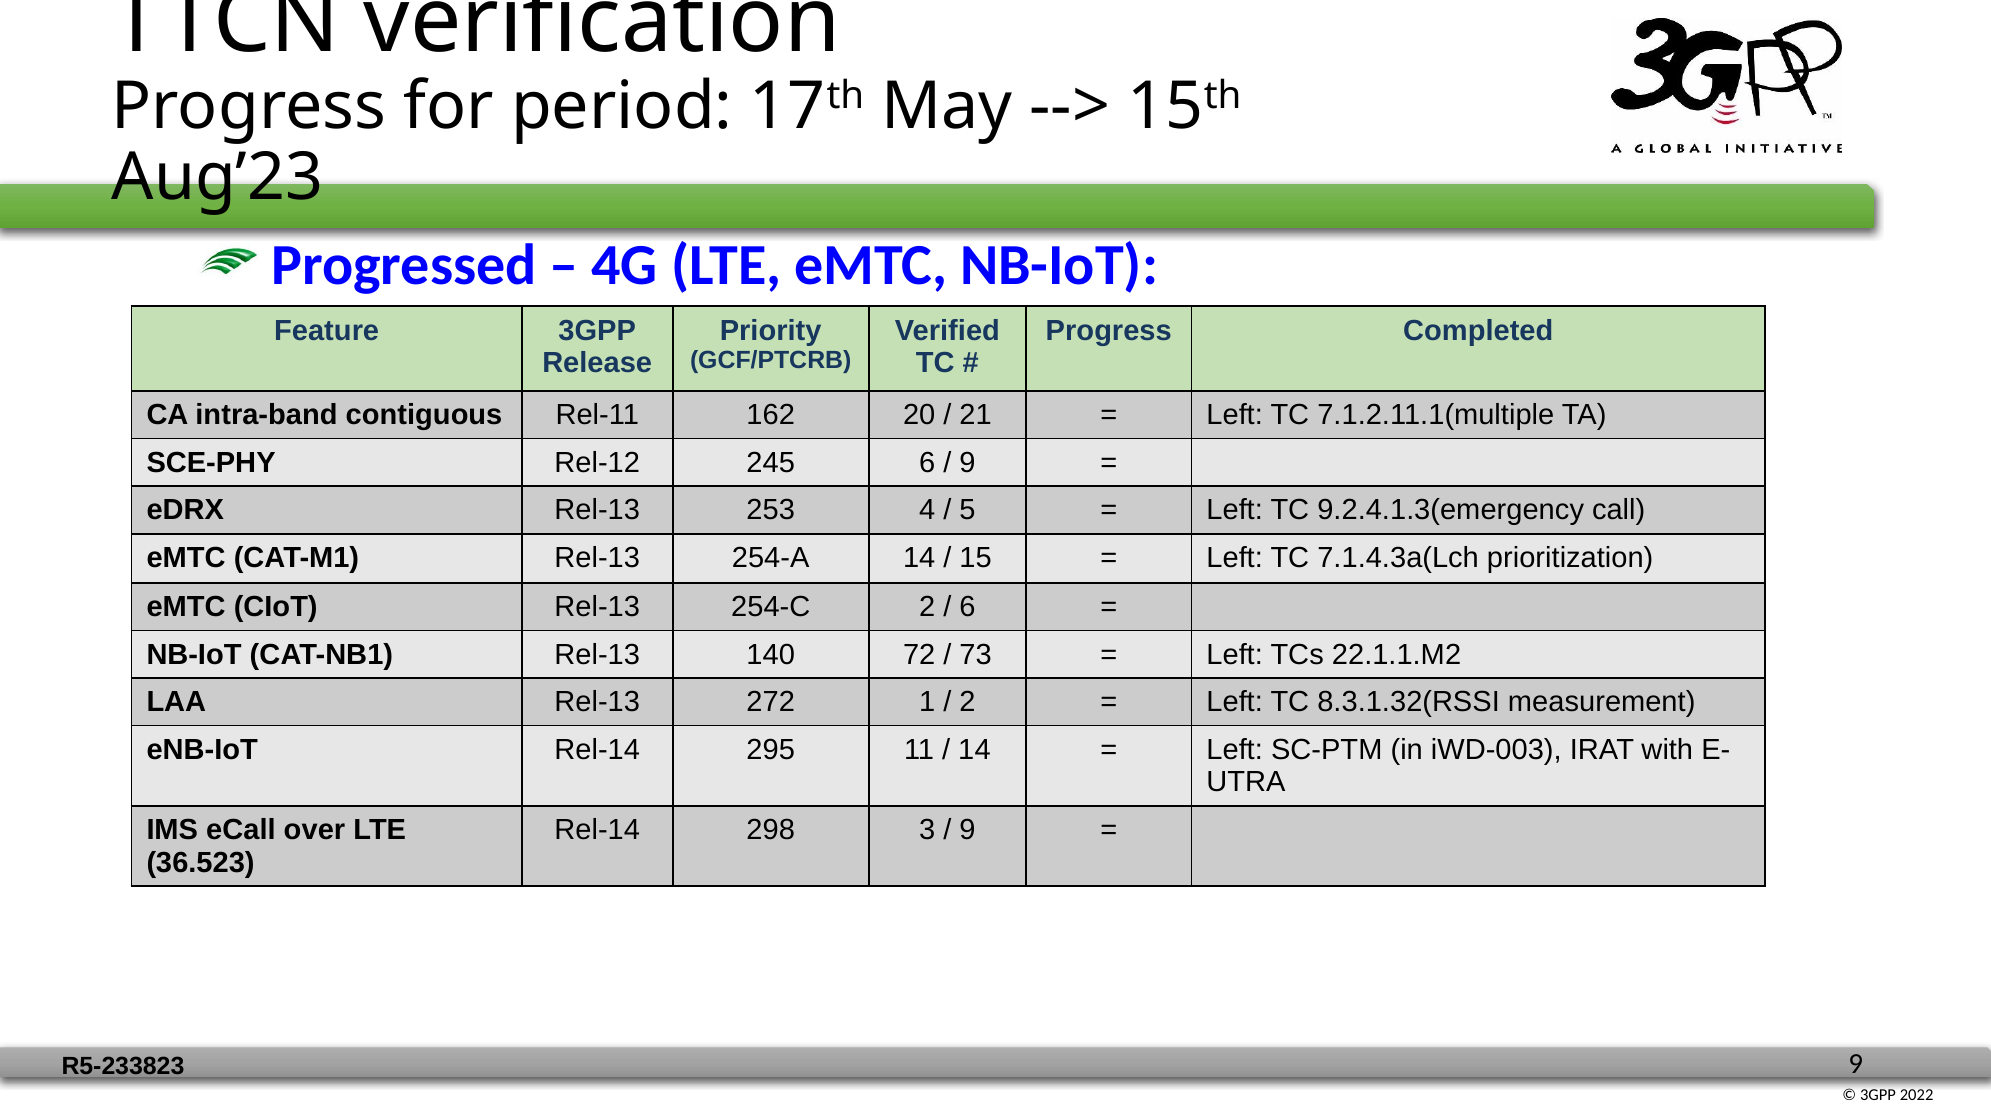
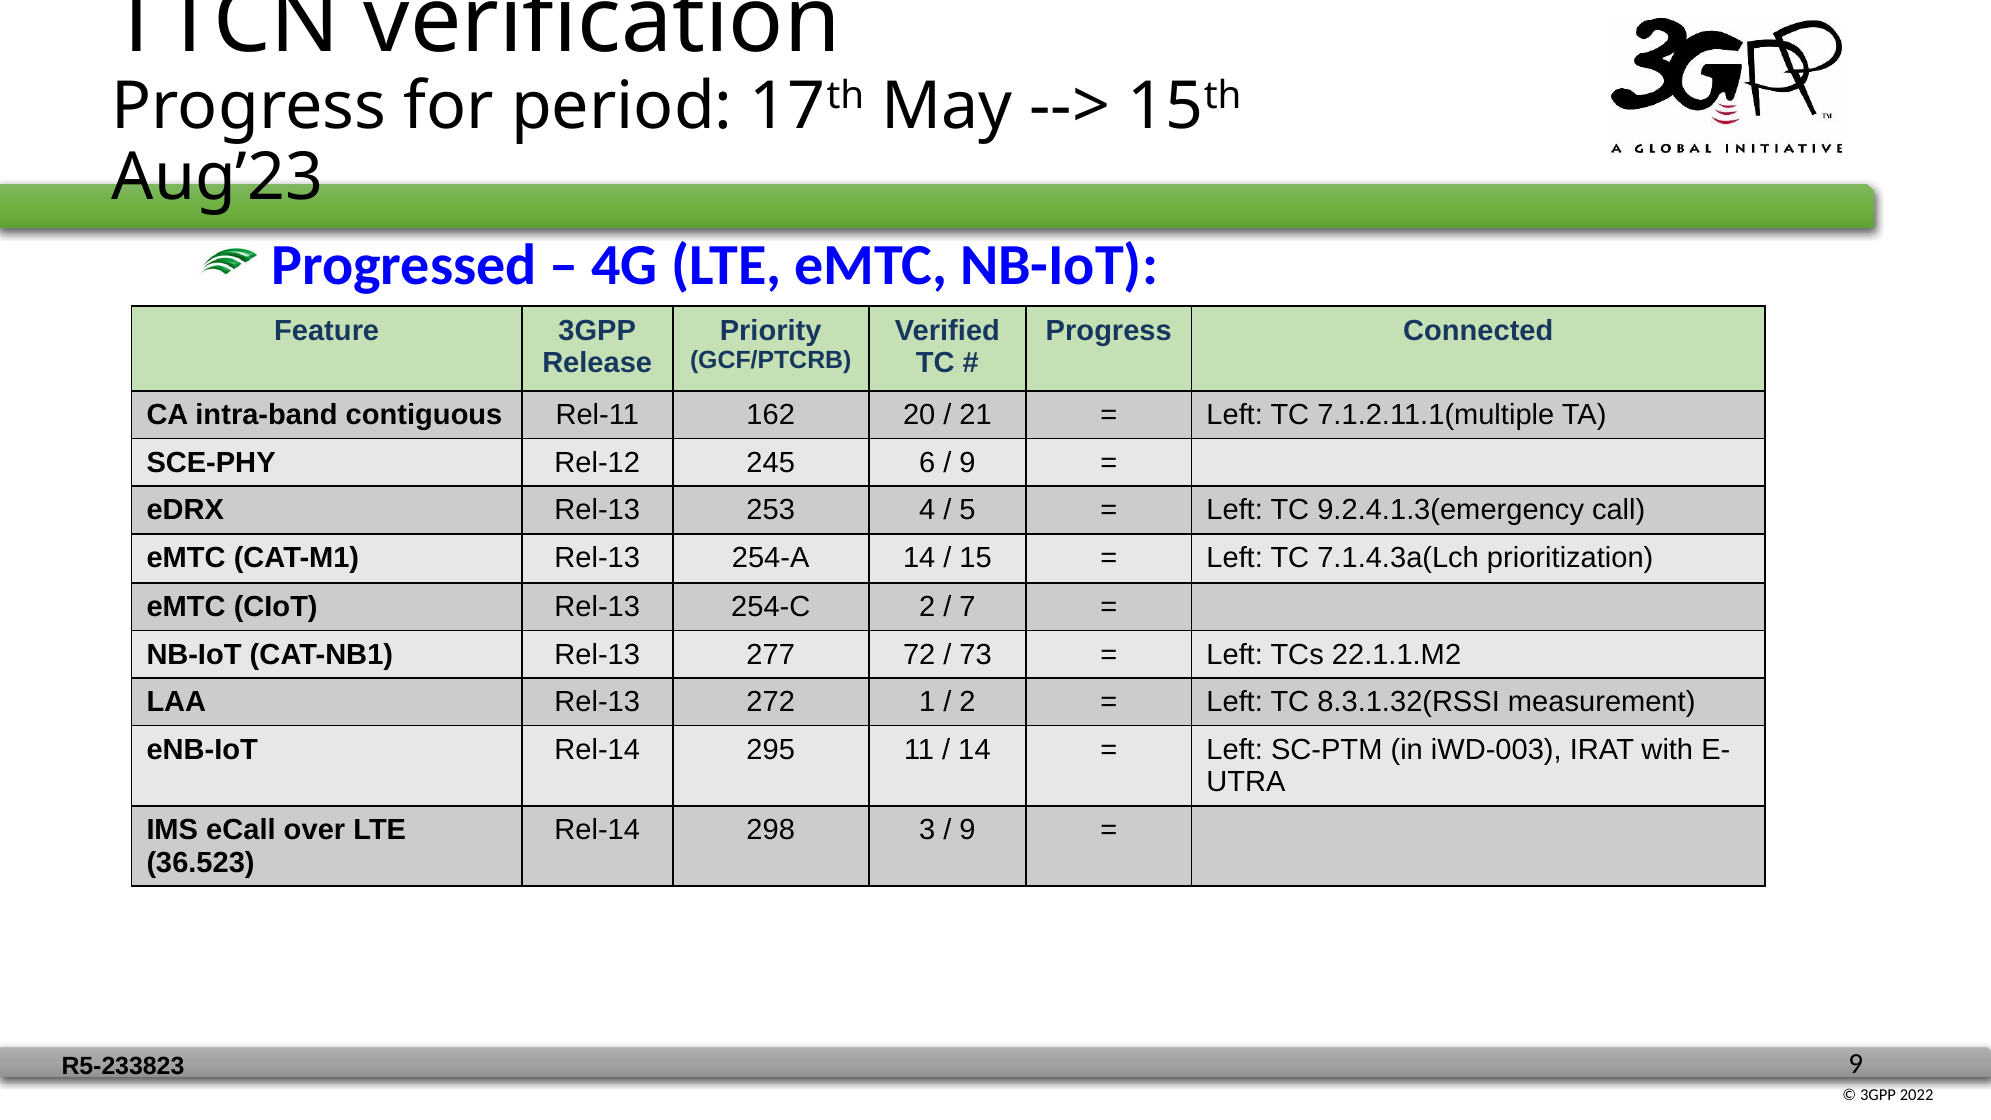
Completed: Completed -> Connected
6 at (968, 607): 6 -> 7
140: 140 -> 277
